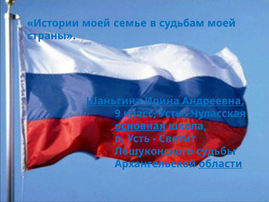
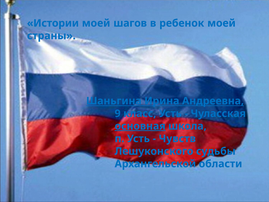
семье: семье -> шагов
судьбам: судьбам -> ребенок
Светит: Светит -> Чувств
области underline: present -> none
